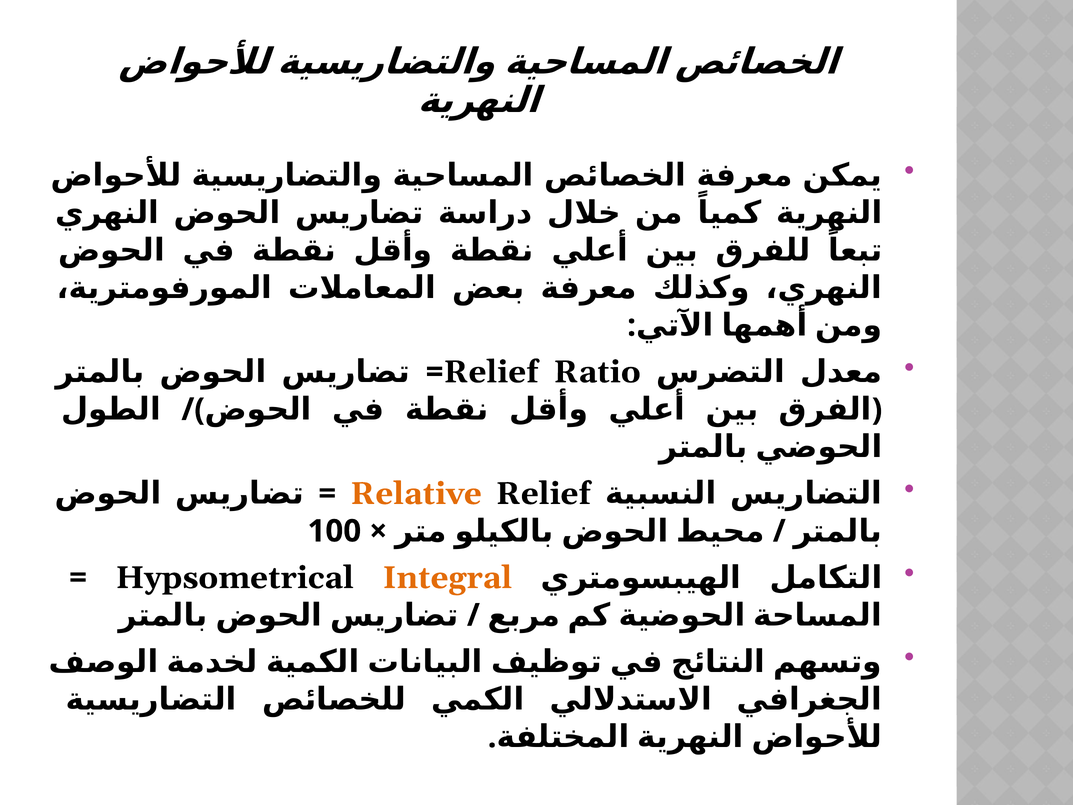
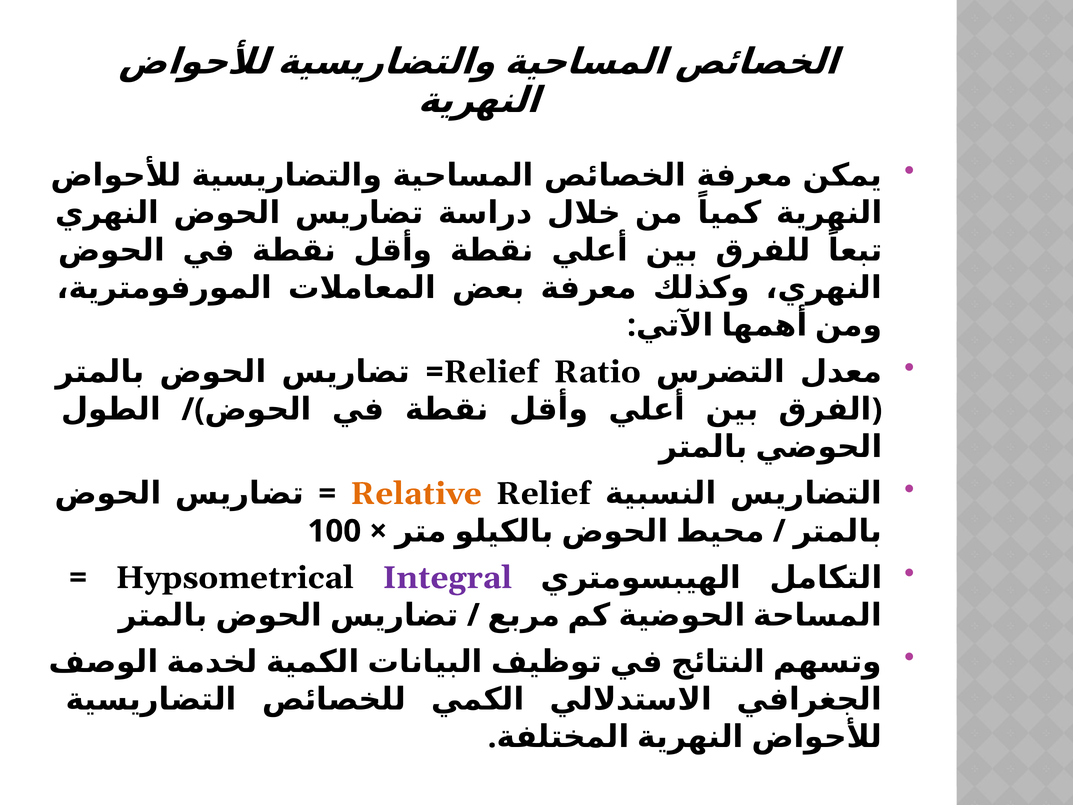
Integral colour: orange -> purple
